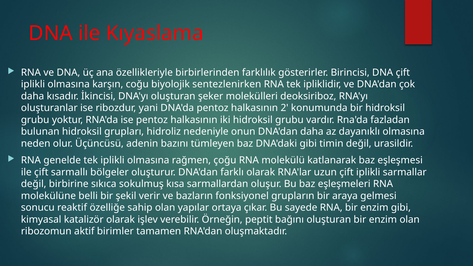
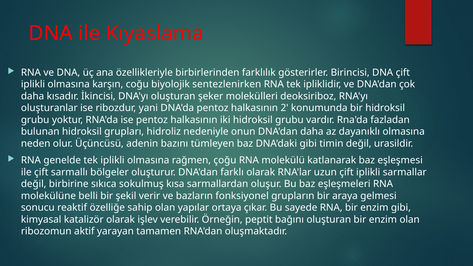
birimler: birimler -> yarayan
